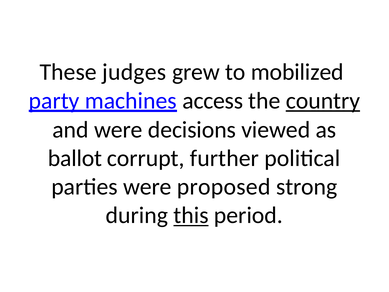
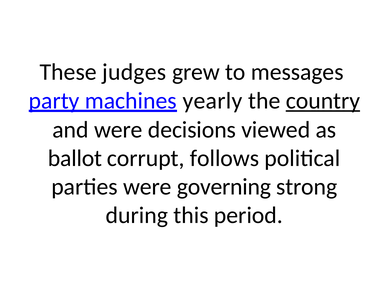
mobilized: mobilized -> messages
access: access -> yearly
further: further -> follows
proposed: proposed -> governing
this underline: present -> none
